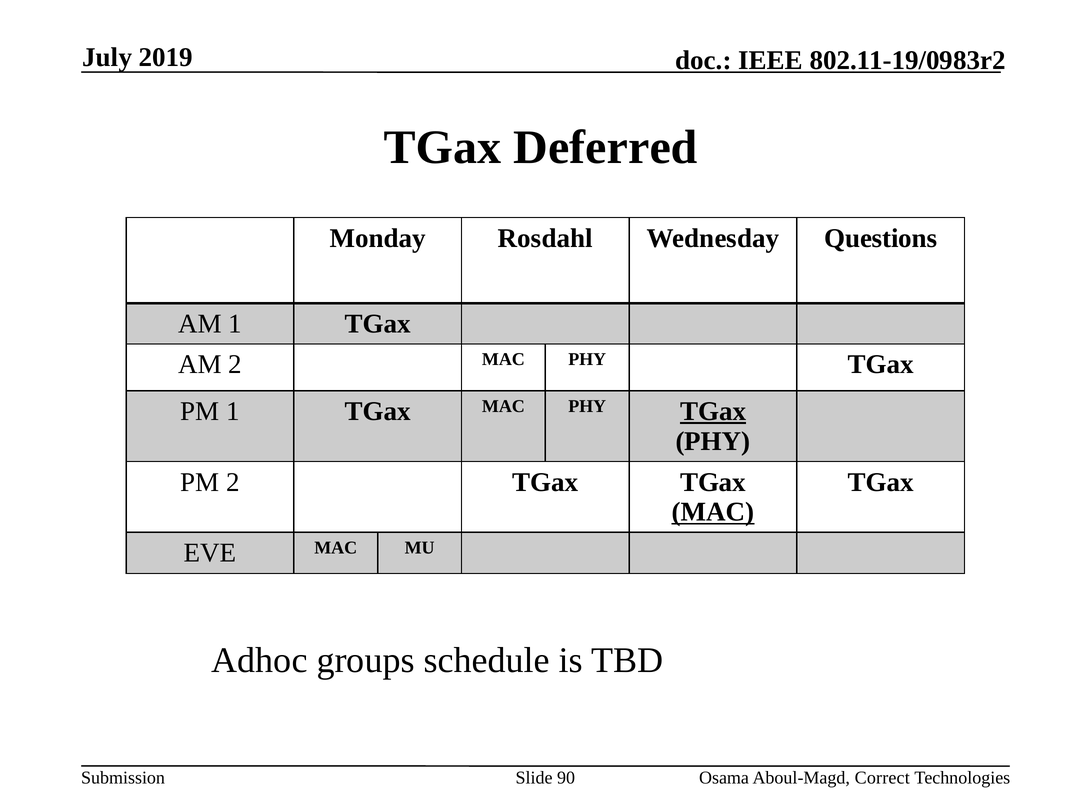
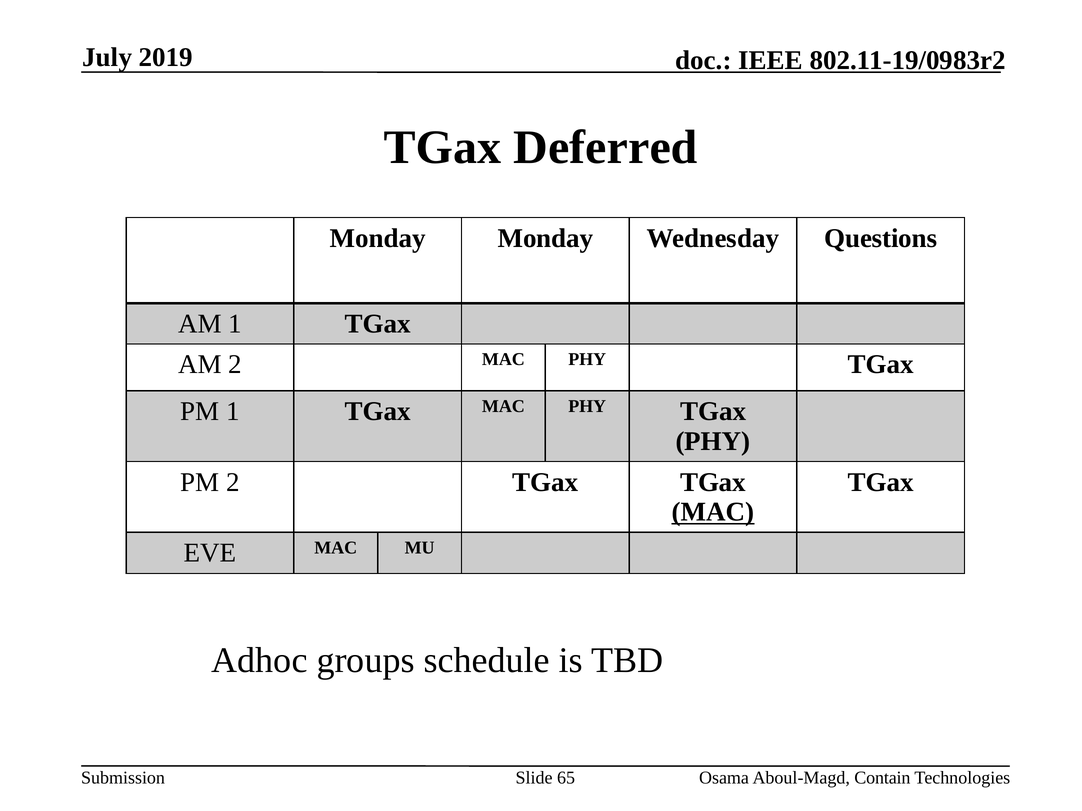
Monday Rosdahl: Rosdahl -> Monday
TGax at (713, 412) underline: present -> none
90: 90 -> 65
Correct: Correct -> Contain
